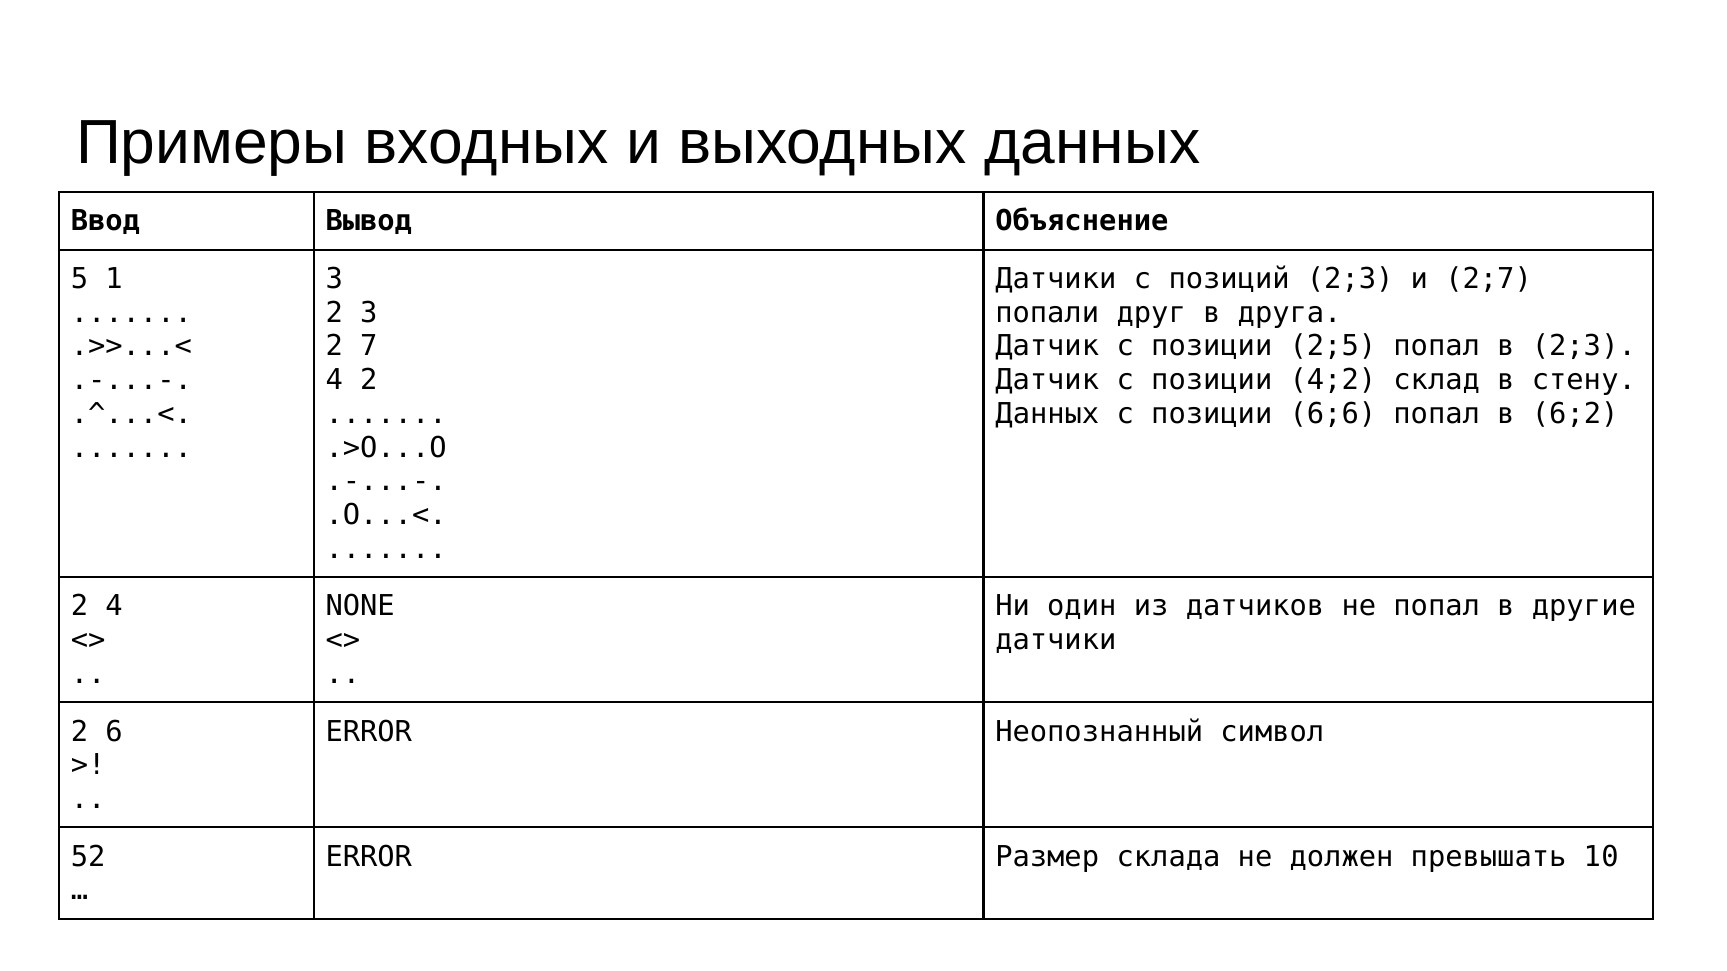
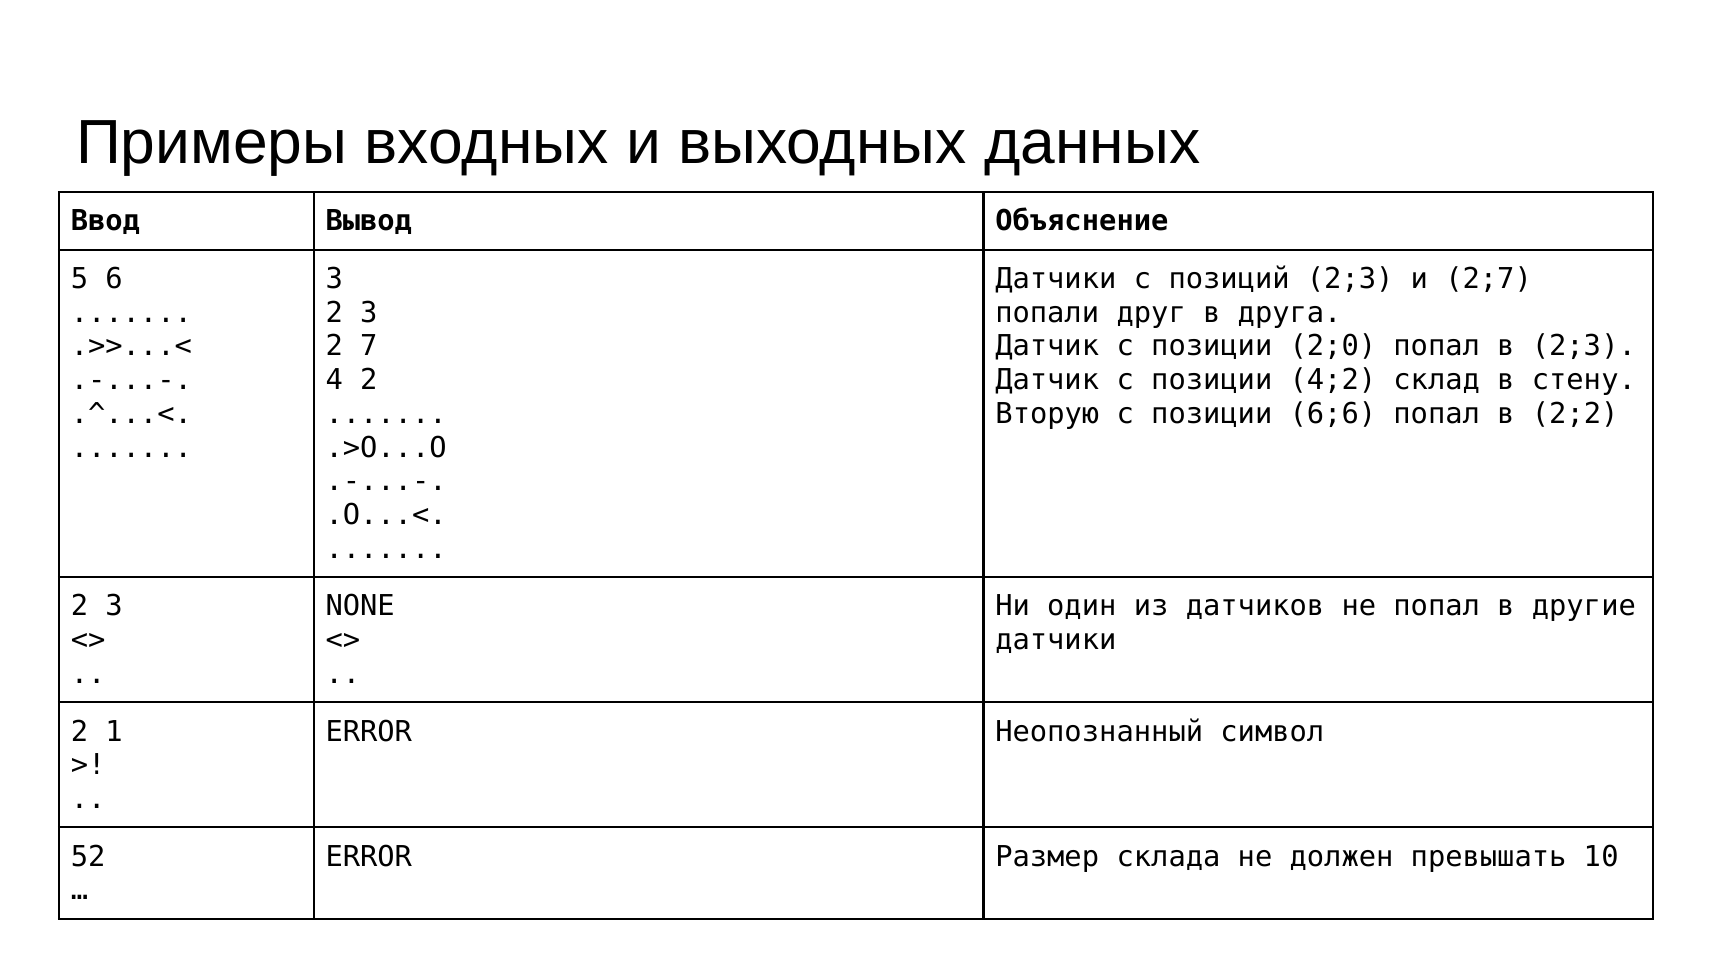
1: 1 -> 6
2;5: 2;5 -> 2;0
Данных at (1047, 414): Данных -> Вторую
6;2: 6;2 -> 2;2
4 at (114, 607): 4 -> 3
6: 6 -> 1
